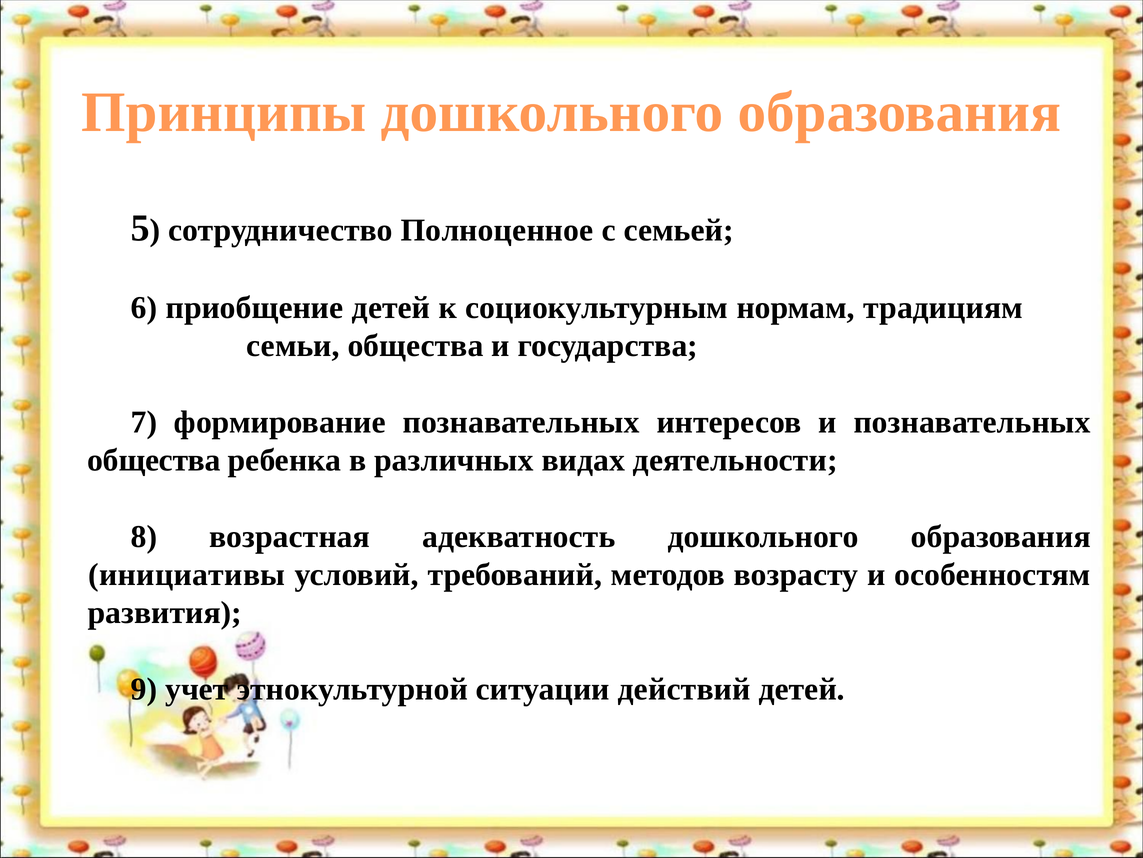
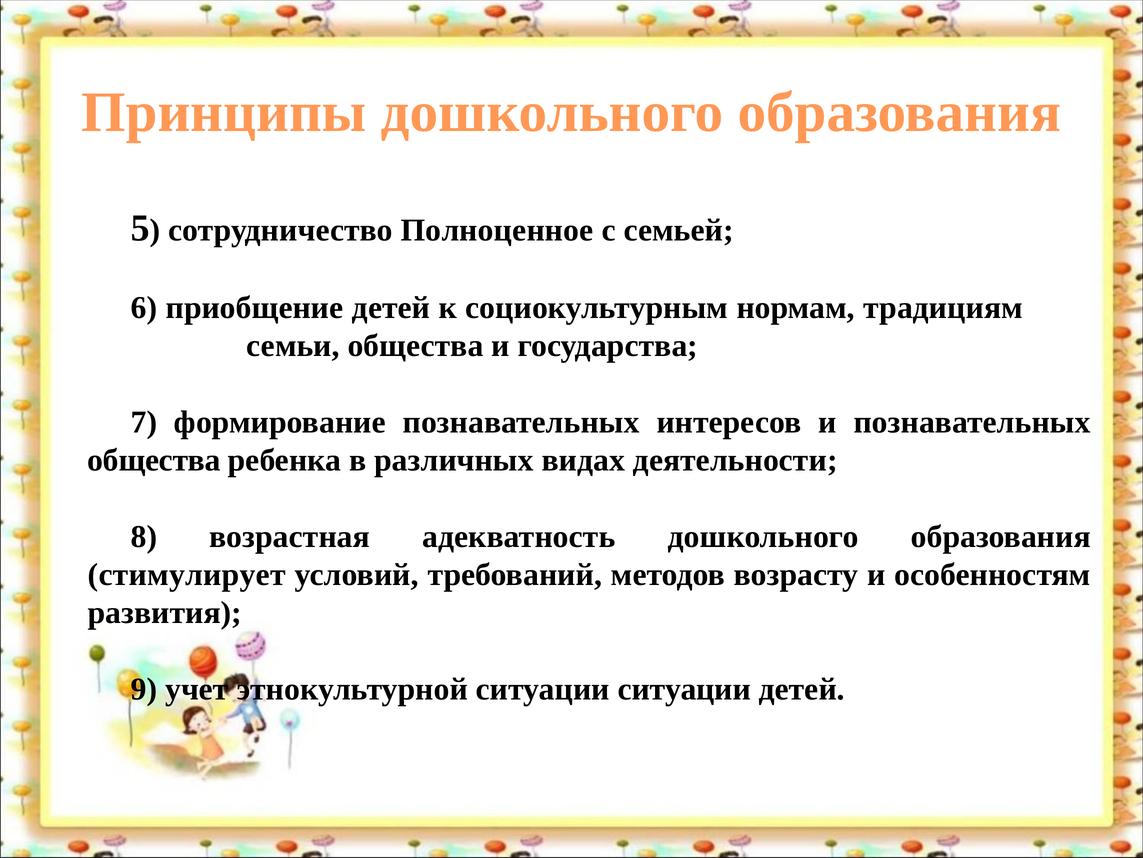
инициативы: инициативы -> стимулирует
ситуации действий: действий -> ситуации
